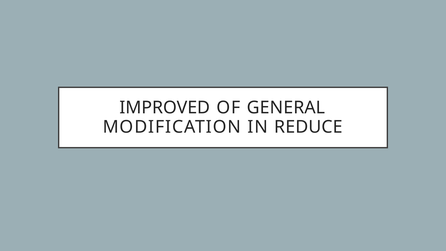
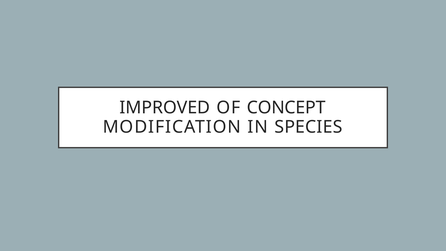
GENERAL: GENERAL -> CONCEPT
REDUCE: REDUCE -> SPECIES
